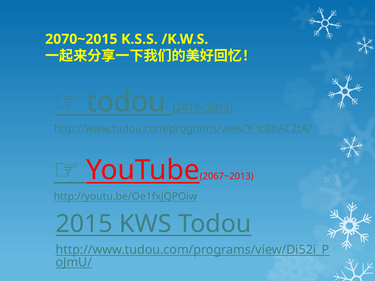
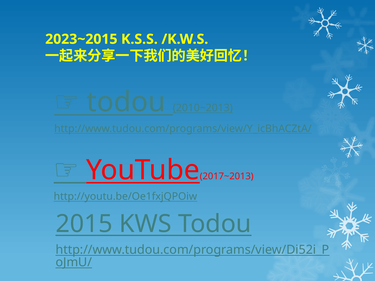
2070~2015: 2070~2015 -> 2023~2015
2067~2013: 2067~2013 -> 2017~2013
